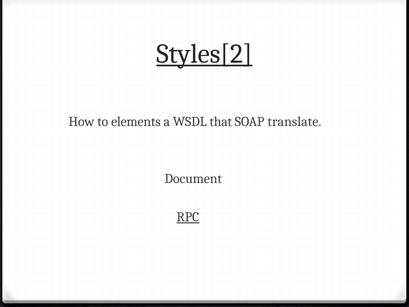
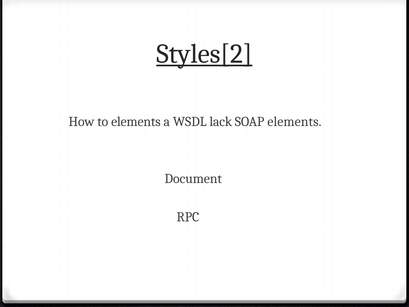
that: that -> lack
SOAP translate: translate -> elements
RPC underline: present -> none
